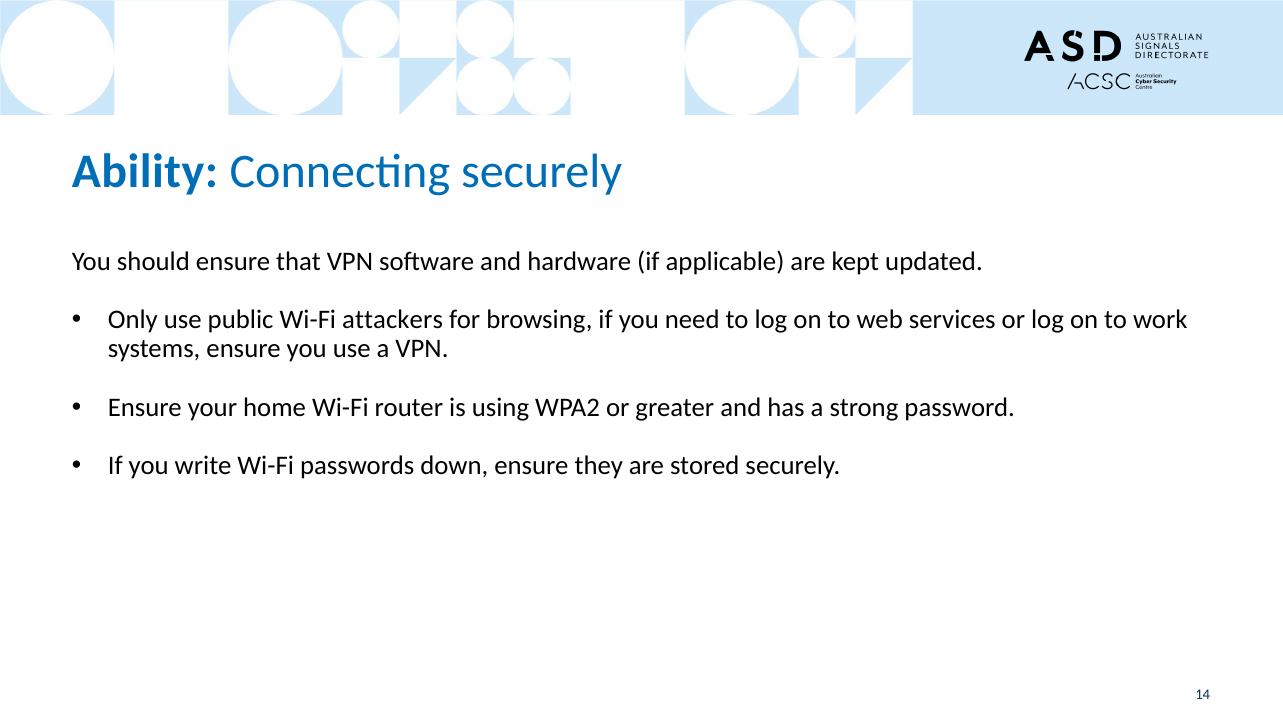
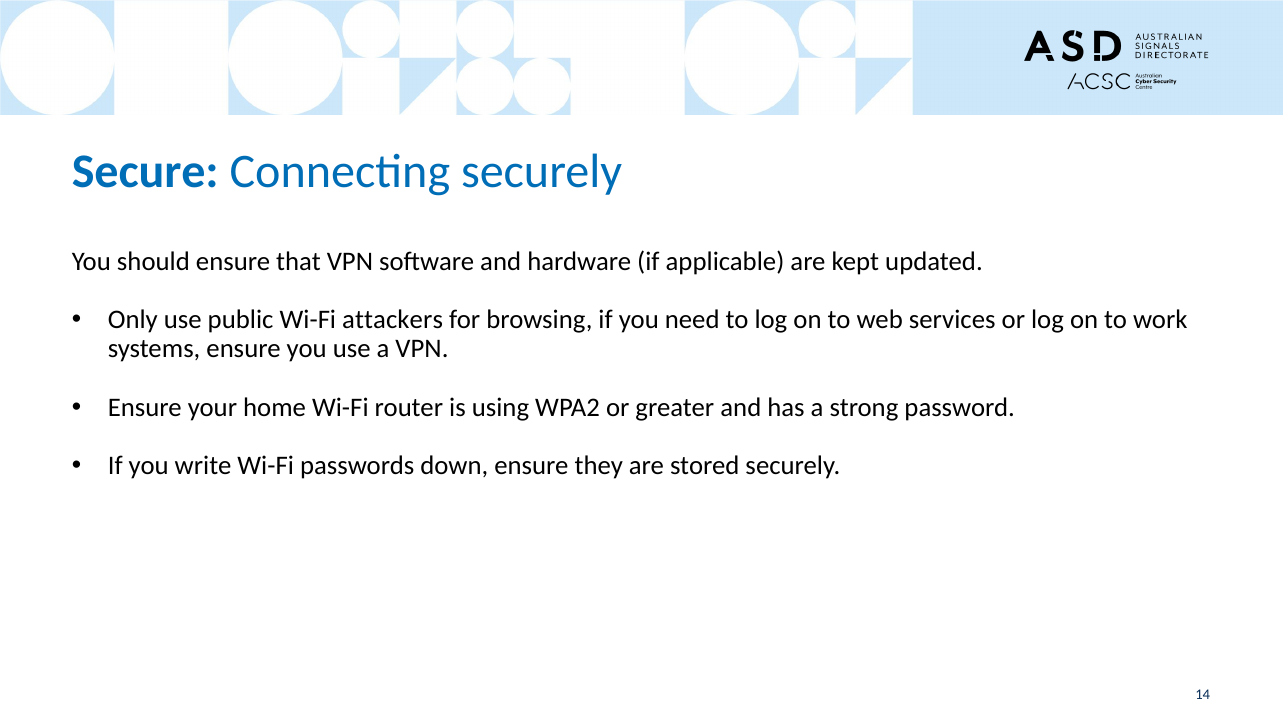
Ability: Ability -> Secure
